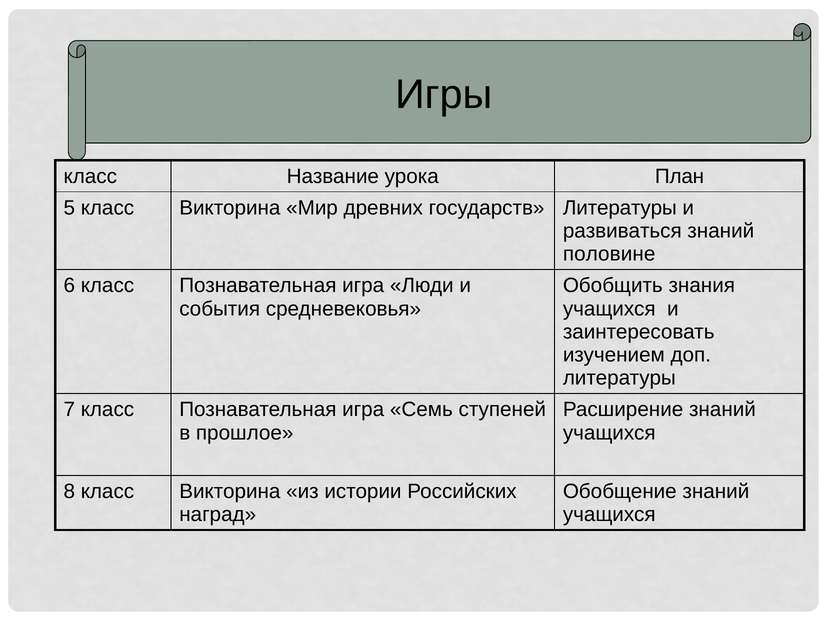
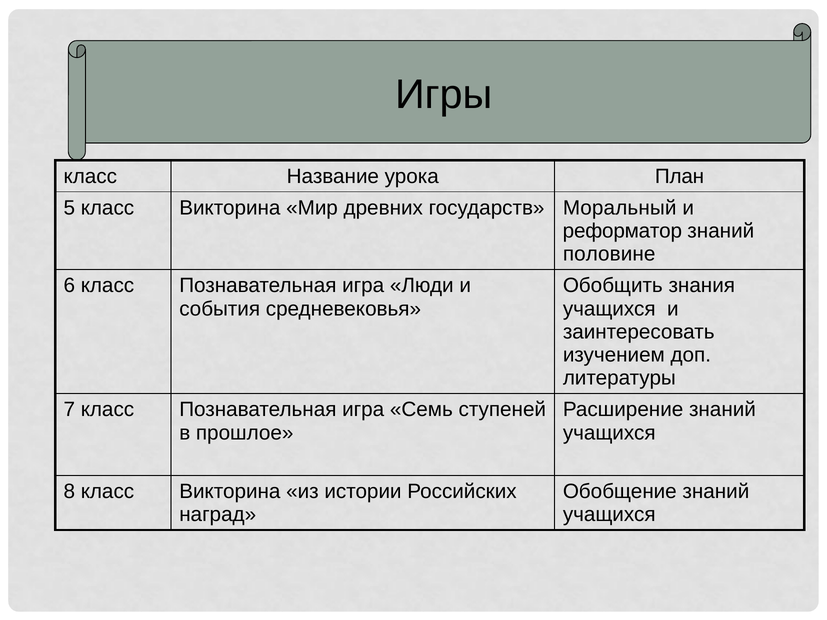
государств Литературы: Литературы -> Моральный
развиваться: развиваться -> реформатор
